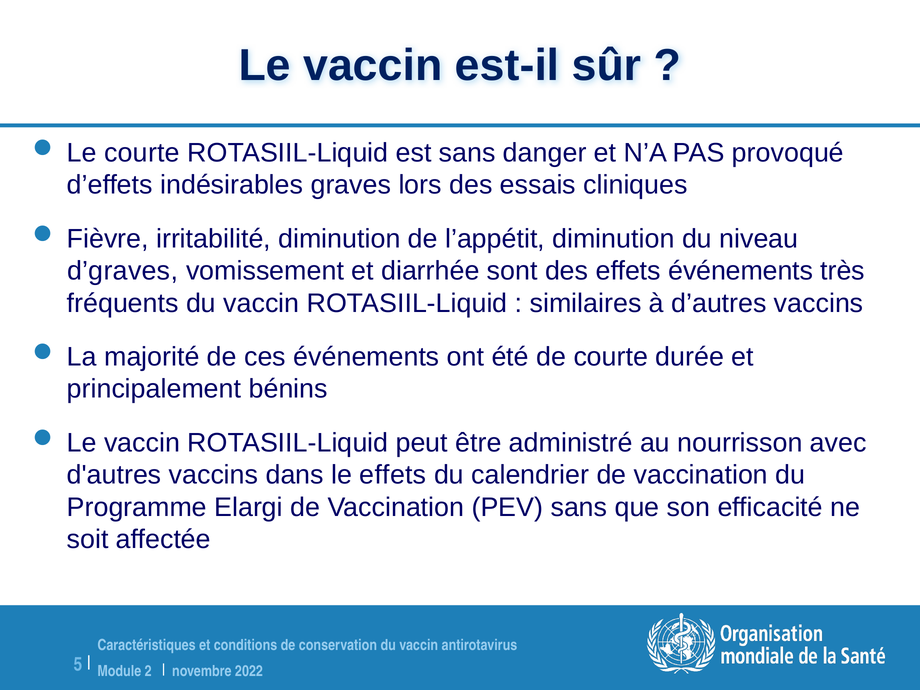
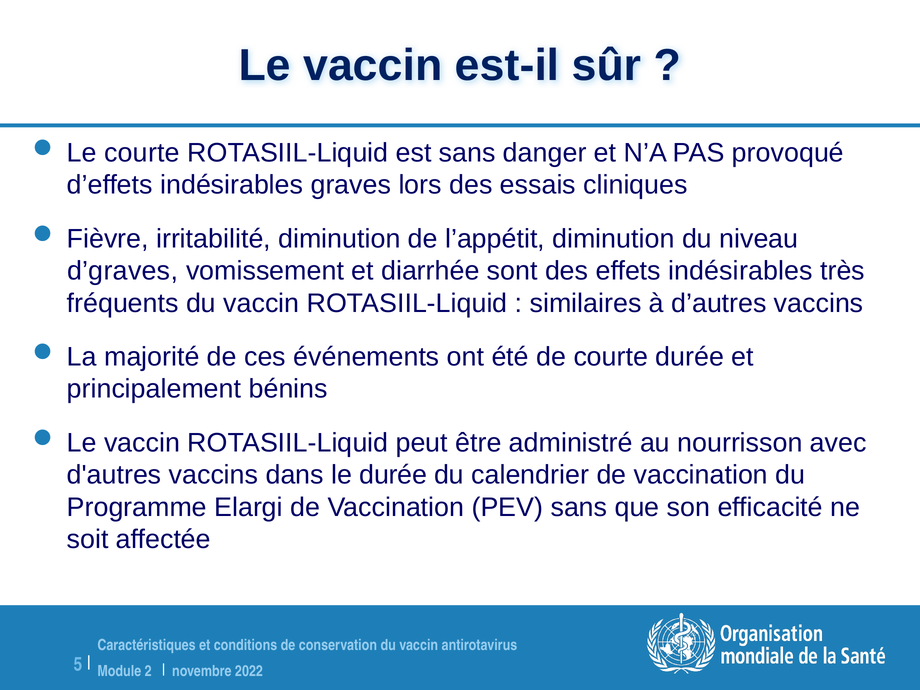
effets événements: événements -> indésirables
le effets: effets -> durée
